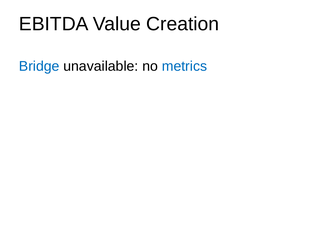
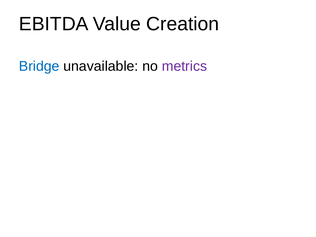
metrics colour: blue -> purple
